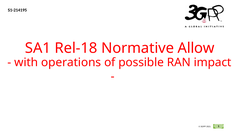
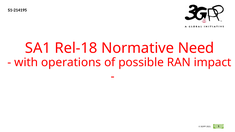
Allow: Allow -> Need
